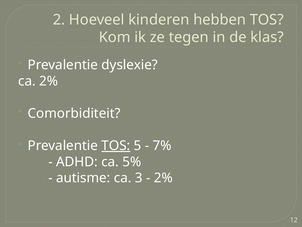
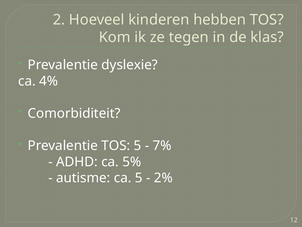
ca 2%: 2% -> 4%
TOS at (116, 145) underline: present -> none
ca 3: 3 -> 5
